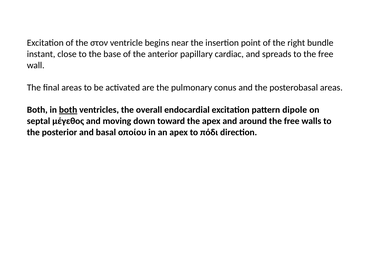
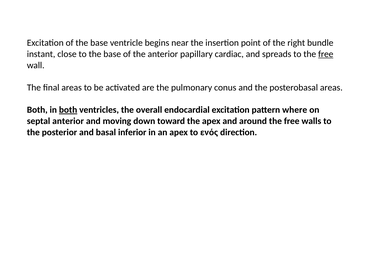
of the στον: στον -> base
free at (326, 54) underline: none -> present
dipole: dipole -> where
septal μέγεθος: μέγεθος -> anterior
οποίου: οποίου -> inferior
πόδι: πόδι -> ενός
